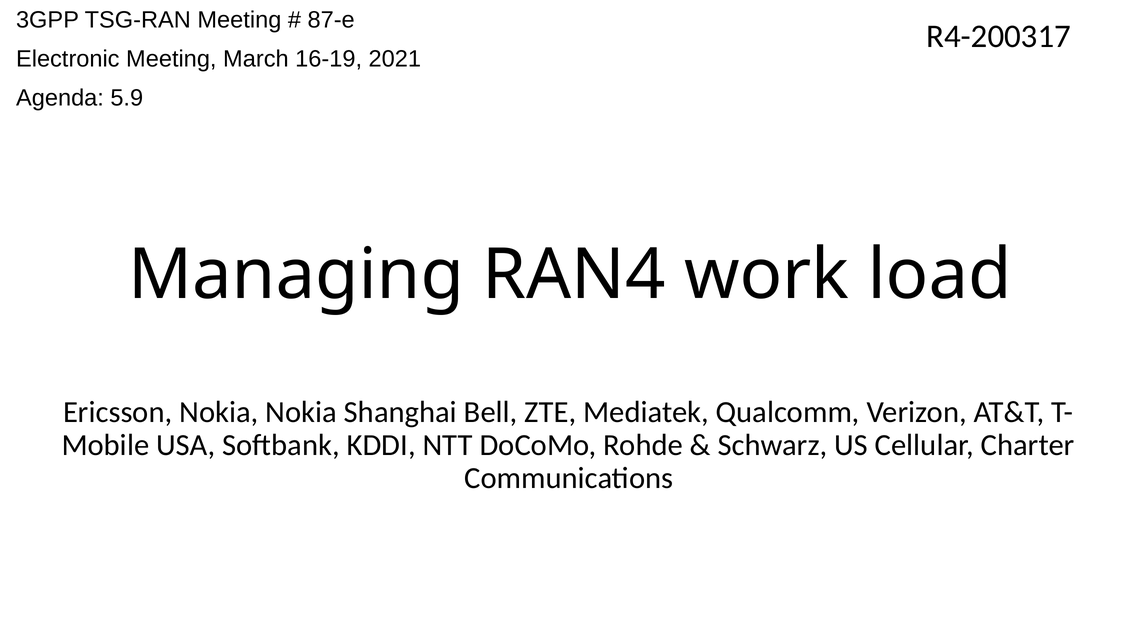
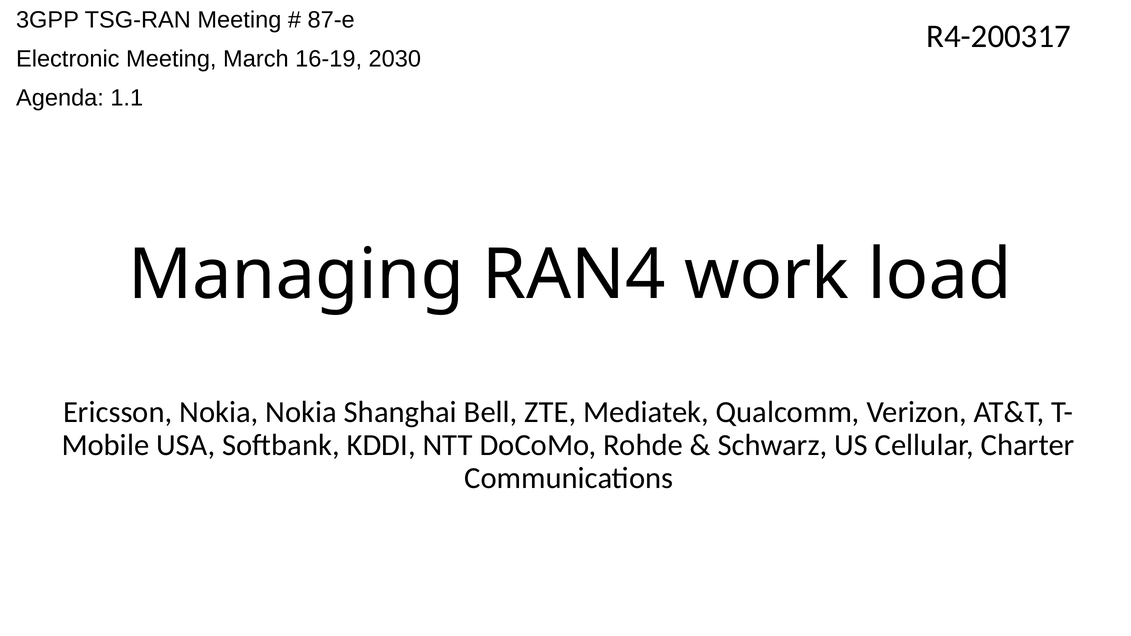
2021: 2021 -> 2030
5.9: 5.9 -> 1.1
